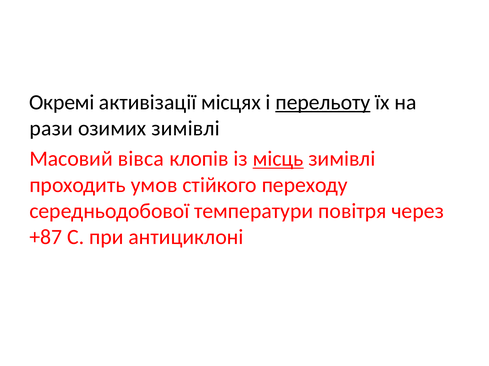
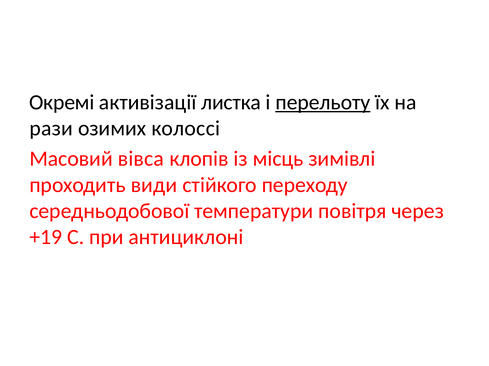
місцях: місцях -> листка
озимих зимівлі: зимівлі -> колоссі
місць underline: present -> none
умов: умов -> види
+87: +87 -> +19
